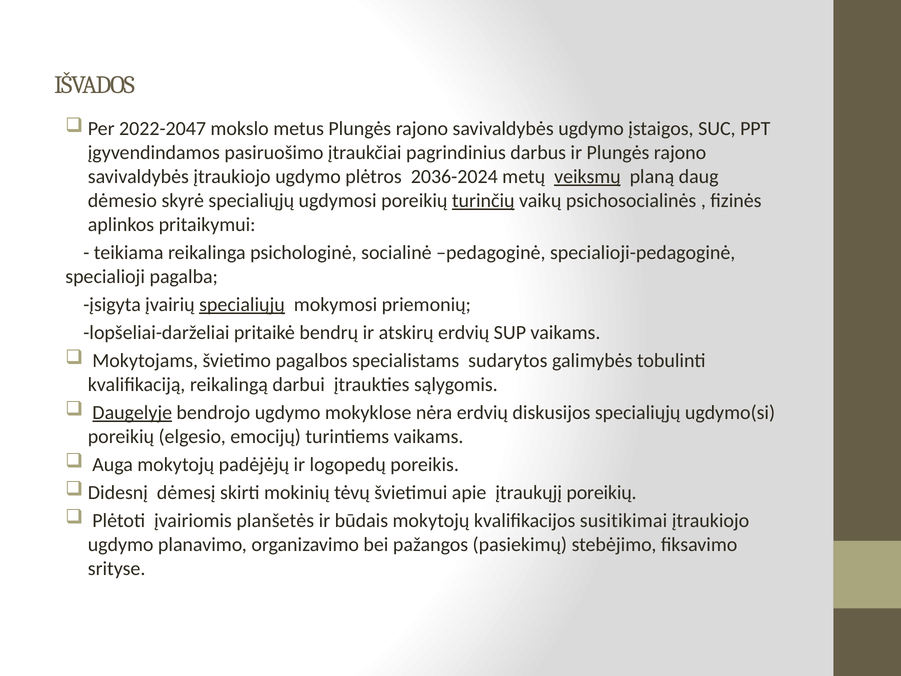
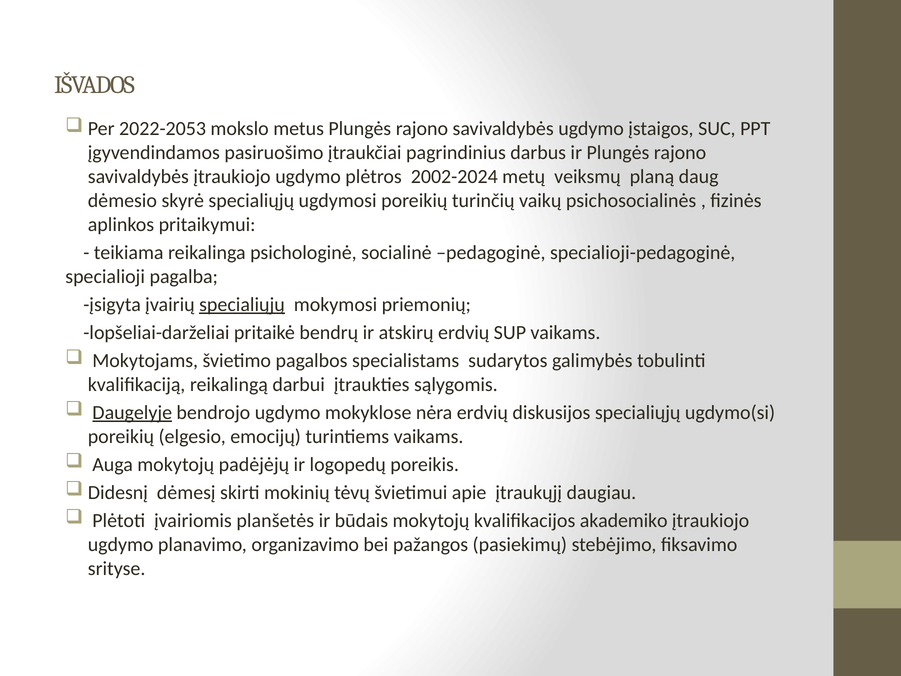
2022-2047: 2022-2047 -> 2022-2053
2036-2024: 2036-2024 -> 2002-2024
veiksmų underline: present -> none
turinčių underline: present -> none
įtraukųjį poreikių: poreikių -> daugiau
susitikimai: susitikimai -> akademiko
